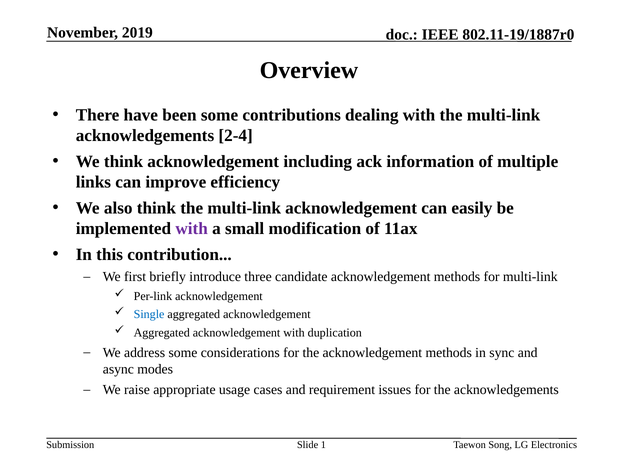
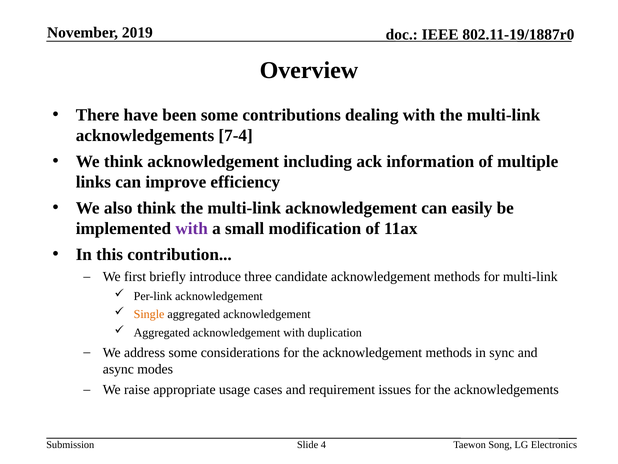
2-4: 2-4 -> 7-4
Single colour: blue -> orange
1: 1 -> 4
